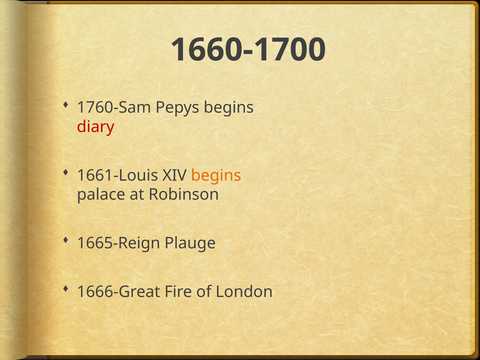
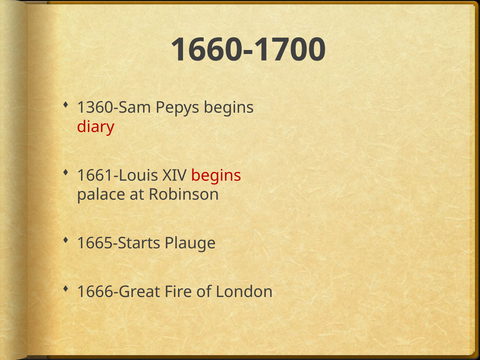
1760-Sam: 1760-Sam -> 1360-Sam
begins at (216, 175) colour: orange -> red
1665-Reign: 1665-Reign -> 1665-Starts
